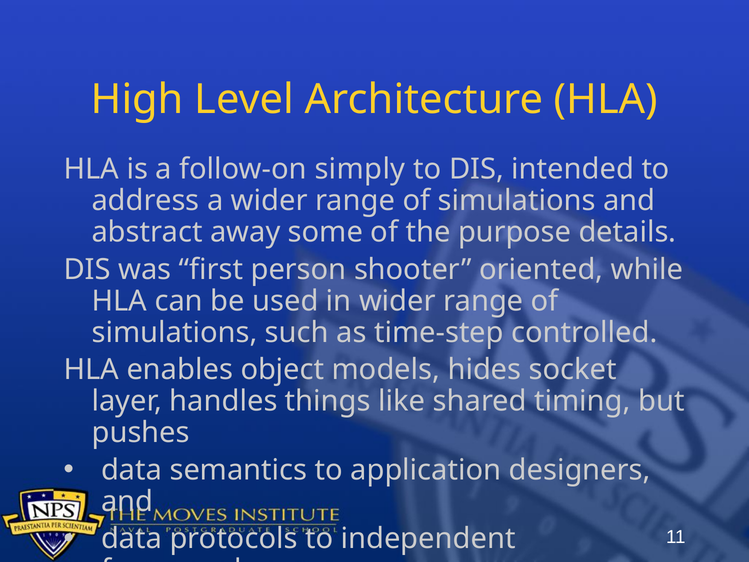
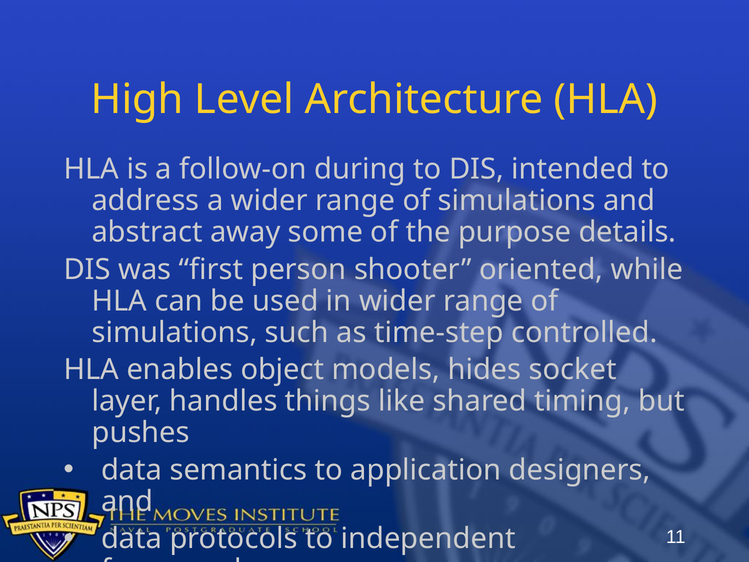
simply: simply -> during
